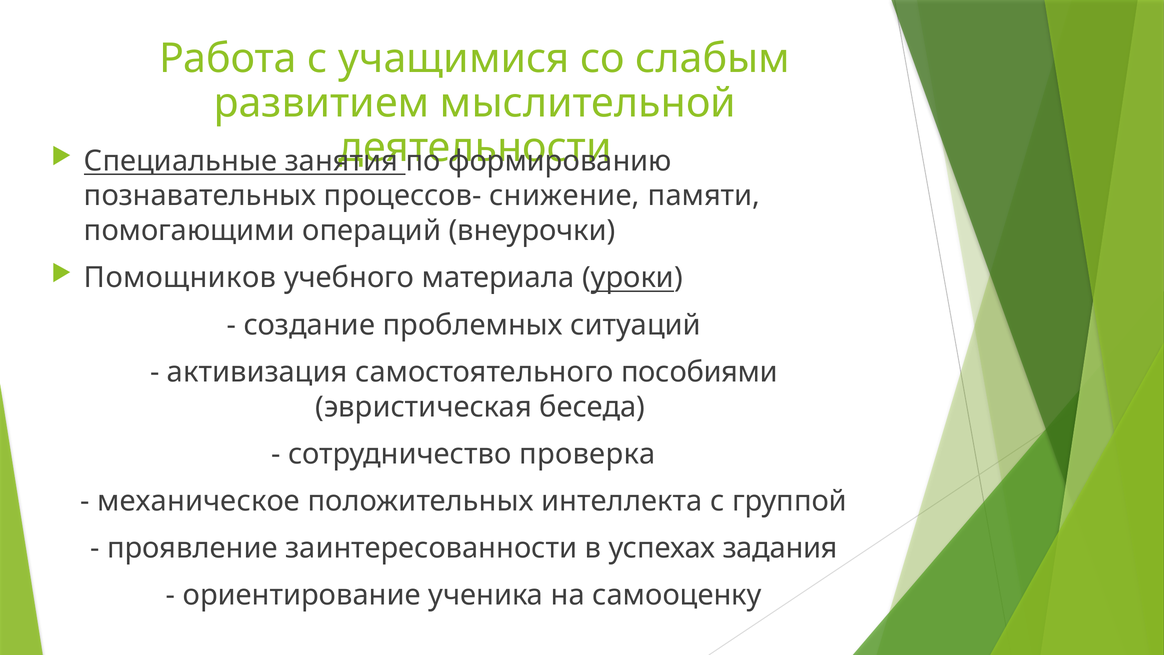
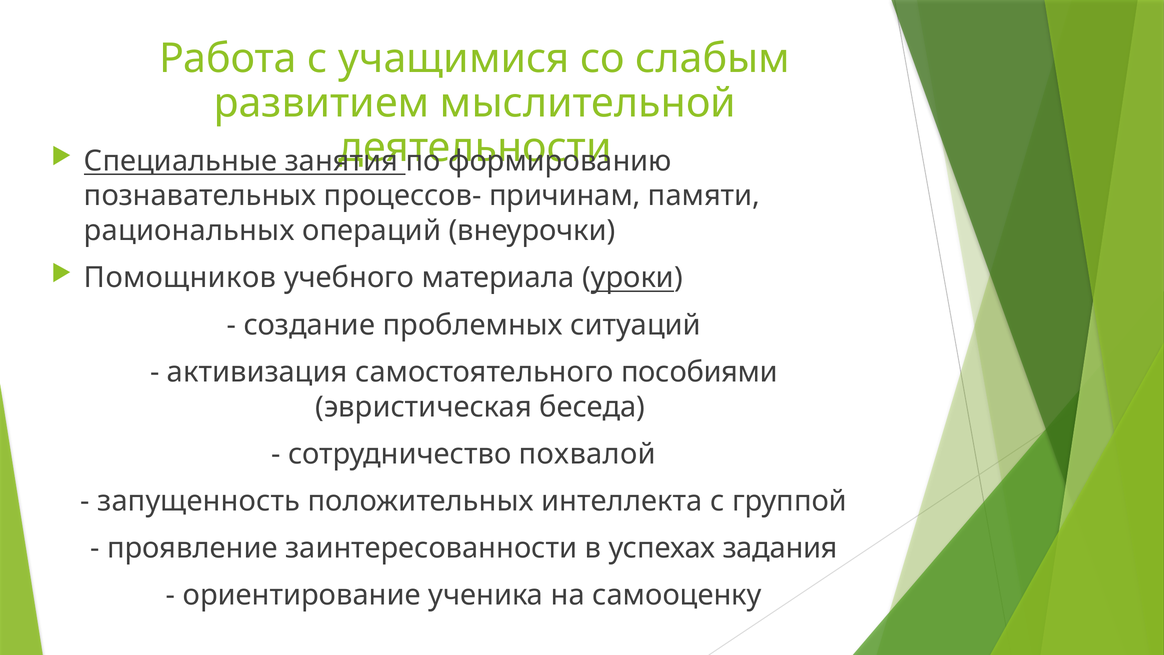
снижение: снижение -> причинам
помогающими: помогающими -> рациональных
проверка: проверка -> похвалой
механическое: механическое -> запущенность
